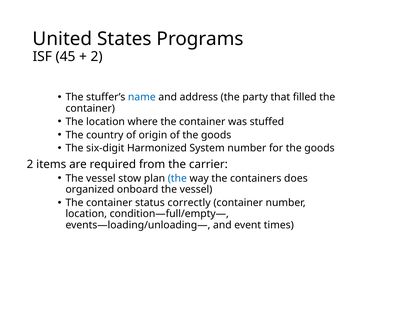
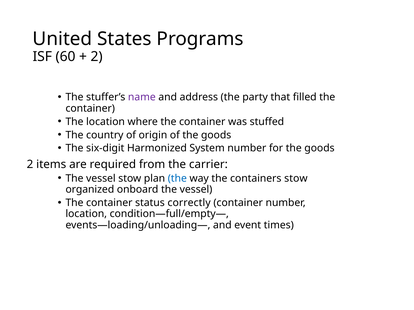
45: 45 -> 60
name colour: blue -> purple
containers does: does -> stow
